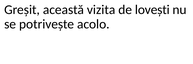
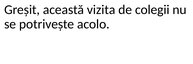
lovești: lovești -> colegii
